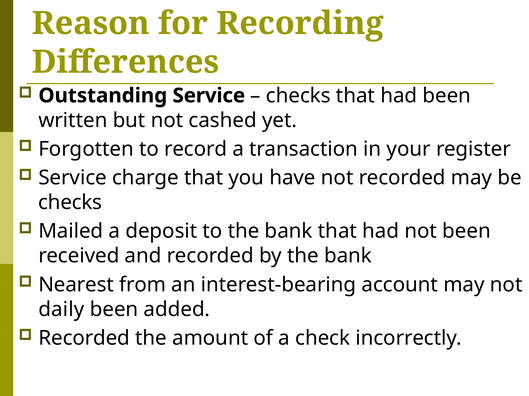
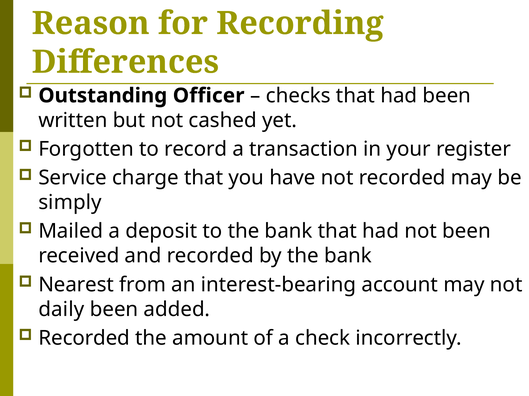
Outstanding Service: Service -> Officer
checks at (70, 203): checks -> simply
